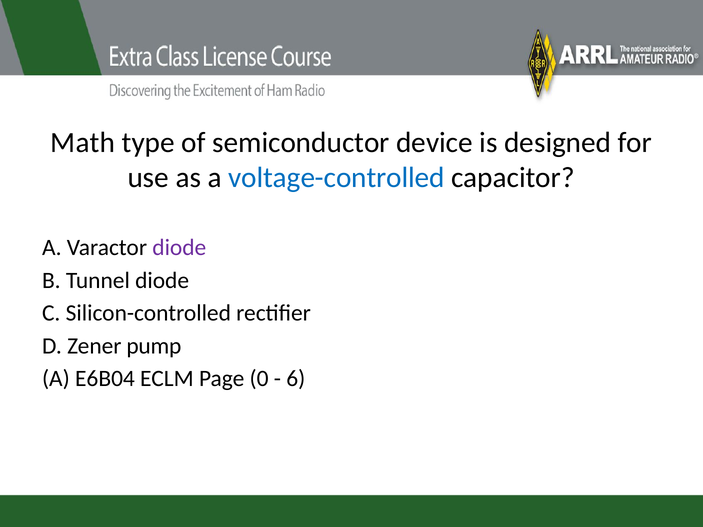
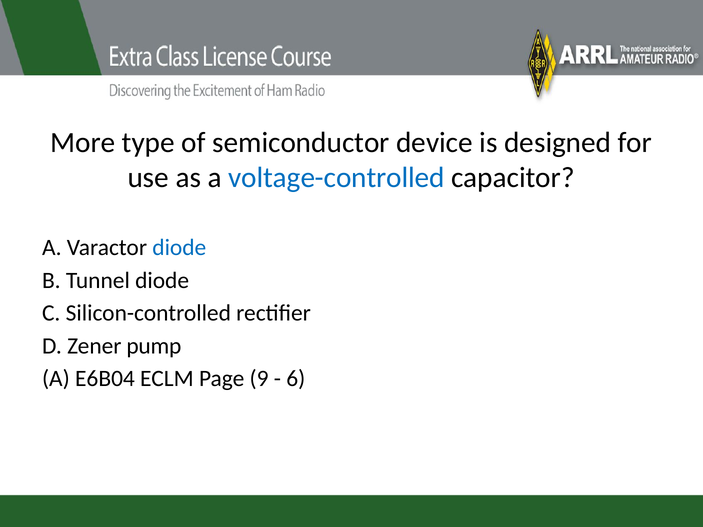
Math: Math -> More
diode at (179, 248) colour: purple -> blue
0: 0 -> 9
